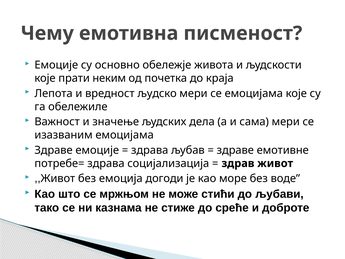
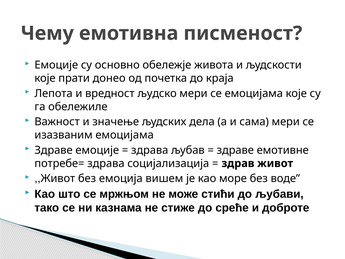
неким: неким -> донео
догоди: догоди -> вишем
